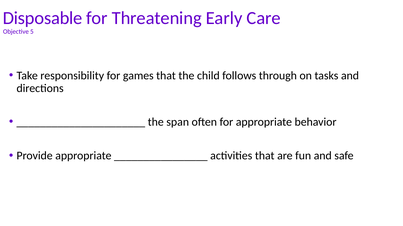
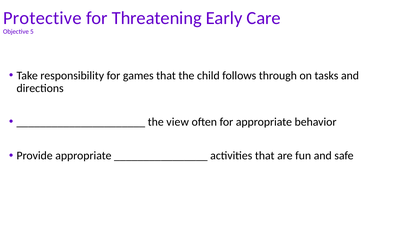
Disposable: Disposable -> Protective
span: span -> view
